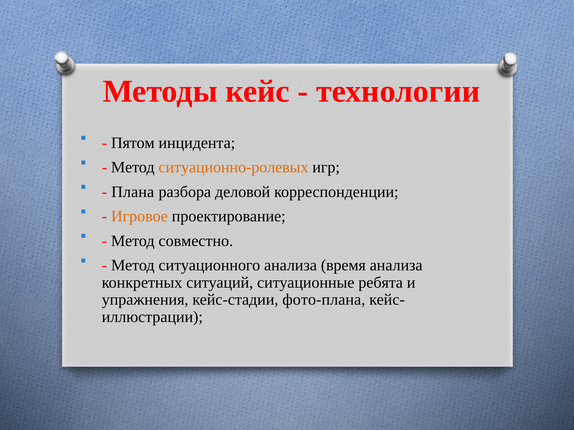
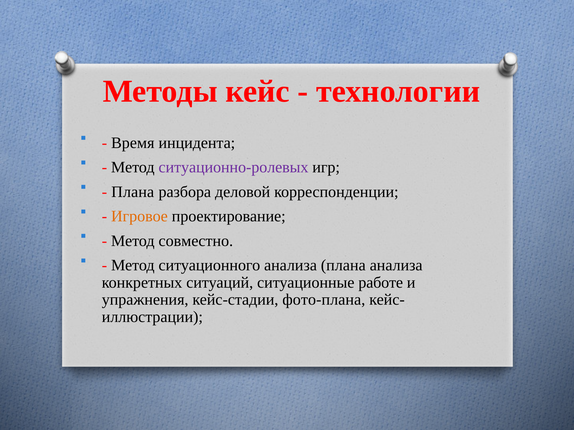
Пятом: Пятом -> Время
ситуационно-ролевых colour: orange -> purple
анализа время: время -> плана
ребята: ребята -> работе
